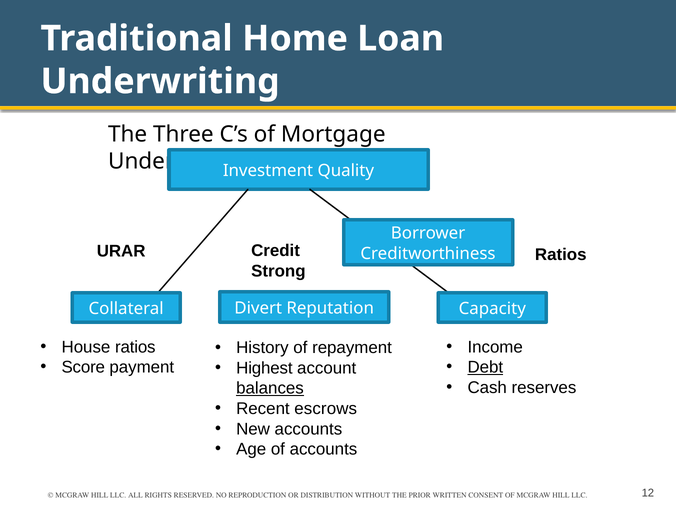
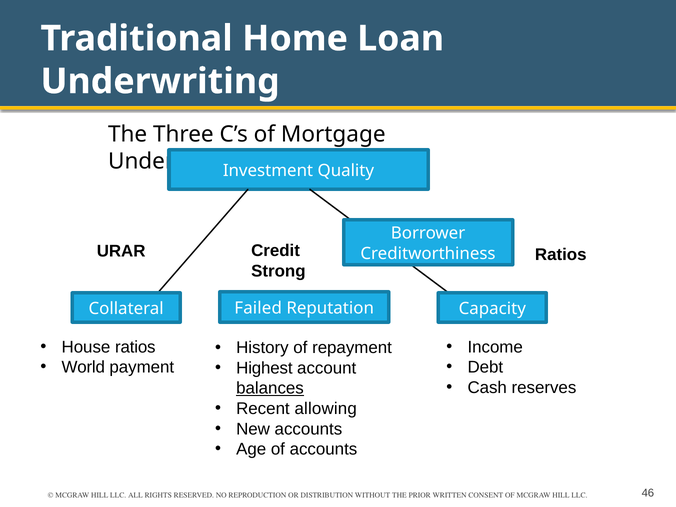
Divert: Divert -> Failed
Score: Score -> World
Debt underline: present -> none
escrows: escrows -> allowing
12: 12 -> 46
